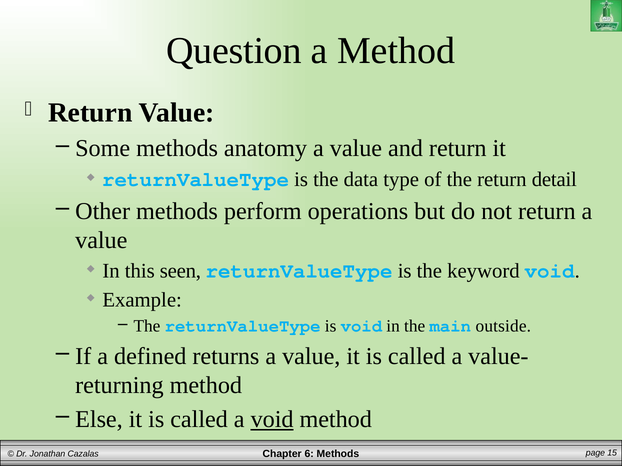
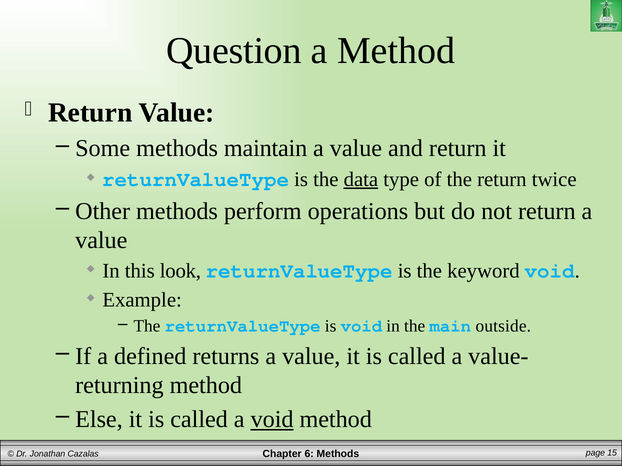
anatomy: anatomy -> maintain
data underline: none -> present
detail: detail -> twice
seen: seen -> look
